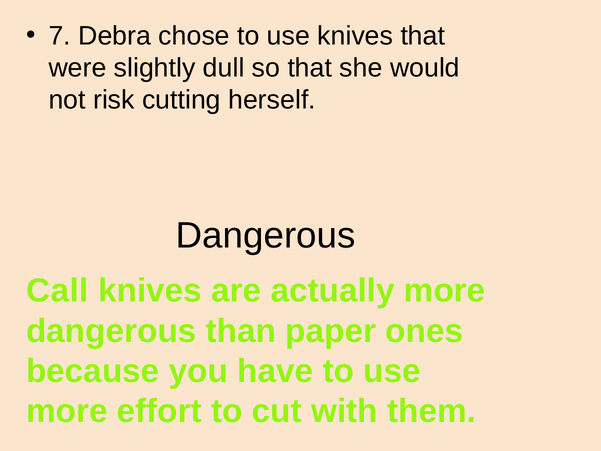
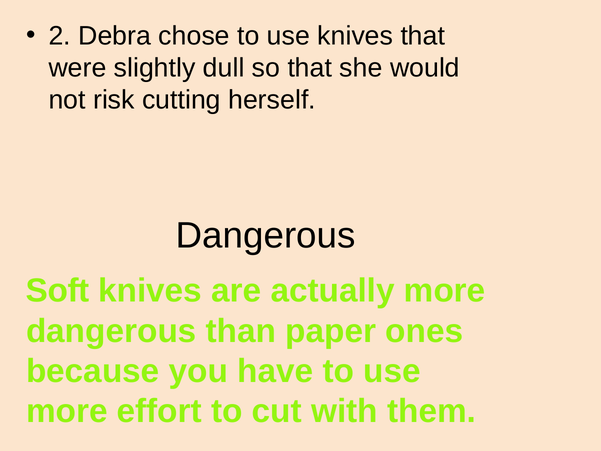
7: 7 -> 2
Call: Call -> Soft
